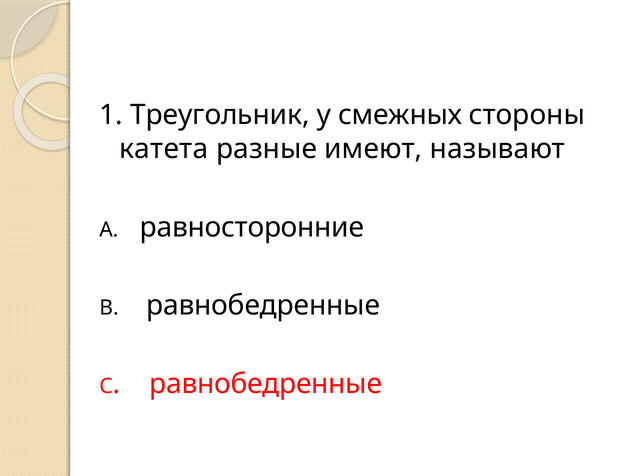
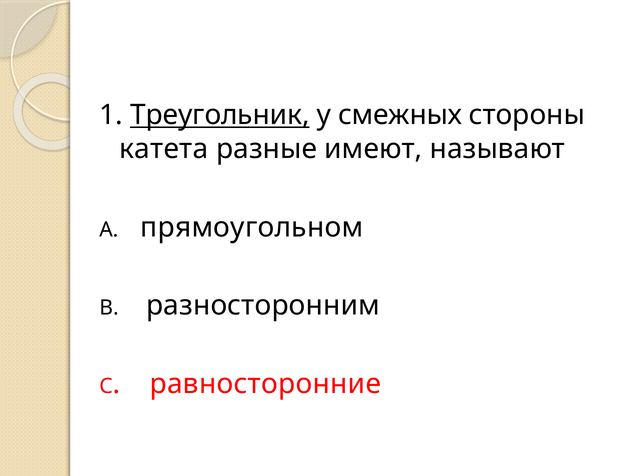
Треугольник underline: none -> present
равносторонние: равносторонние -> прямоугольном
В равнобедренные: равнобедренные -> разносторонним
равнобедренные at (266, 383): равнобедренные -> равносторонние
